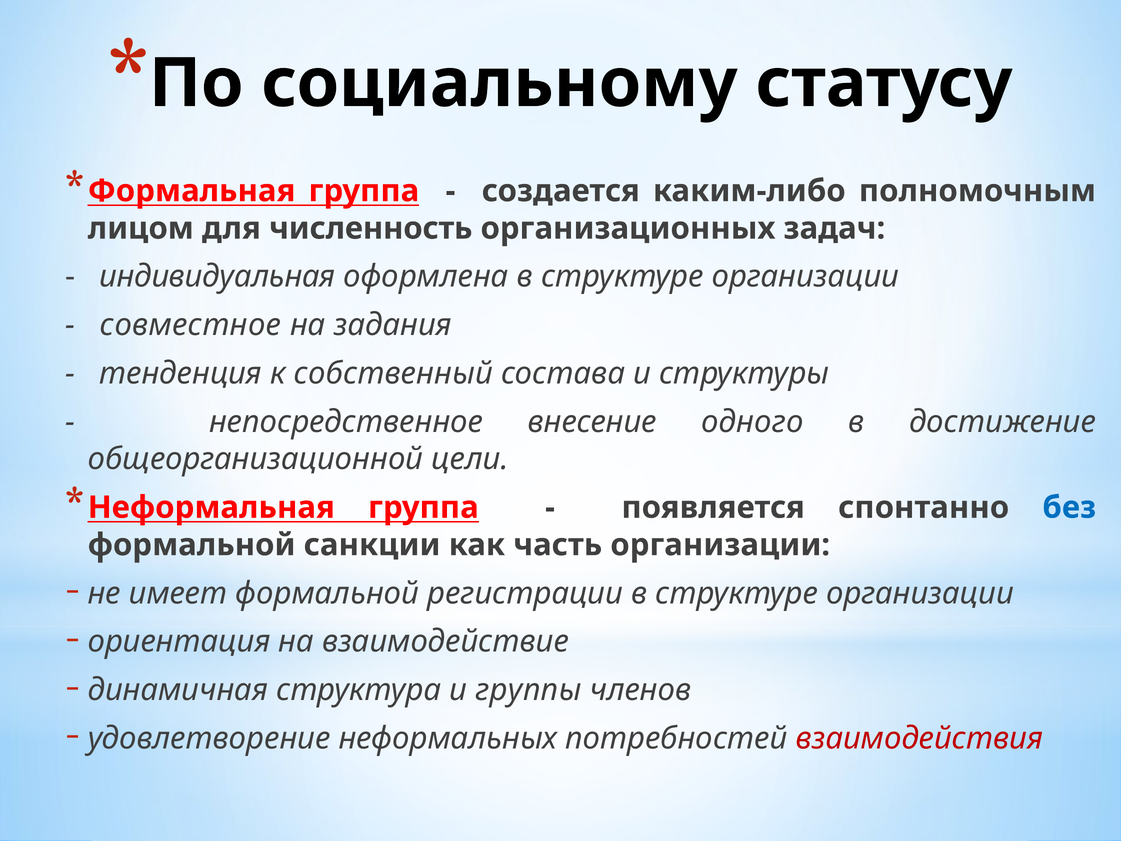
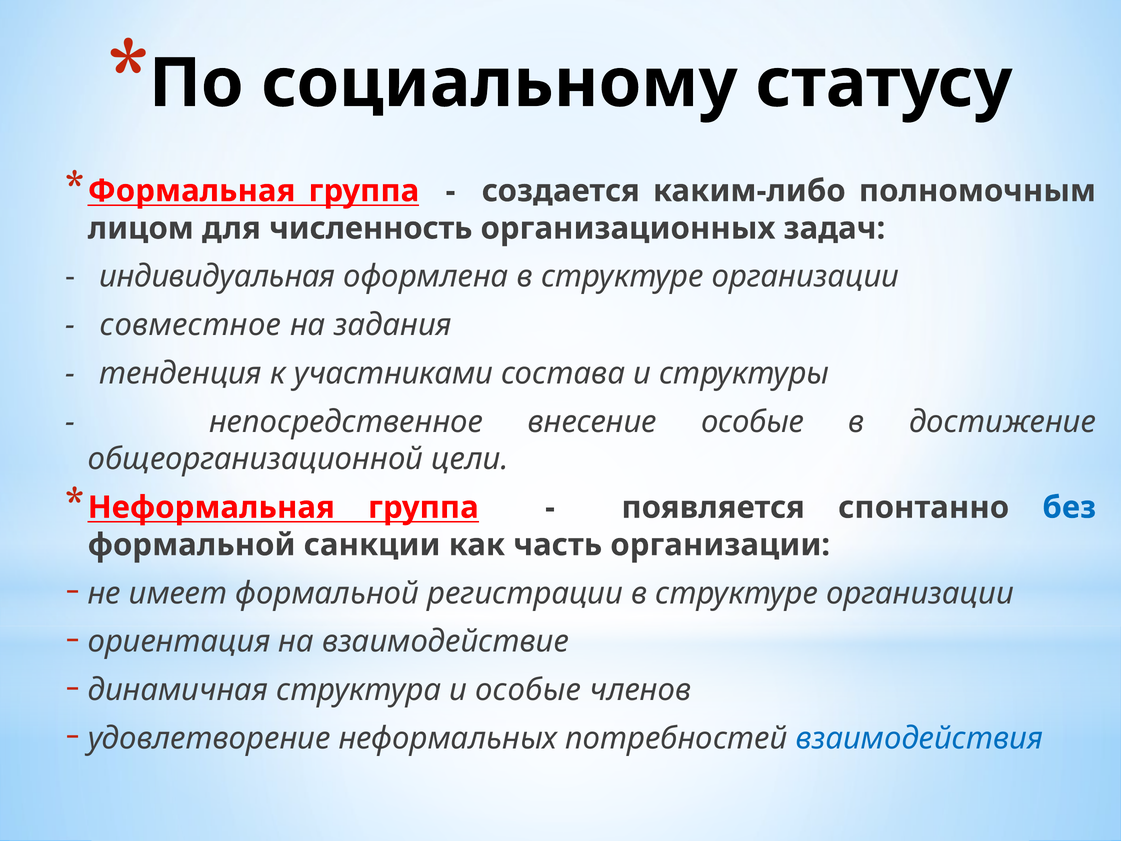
собственный: собственный -> участниками
внесение одного: одного -> особые
и группы: группы -> особые
взаимодействия colour: red -> blue
